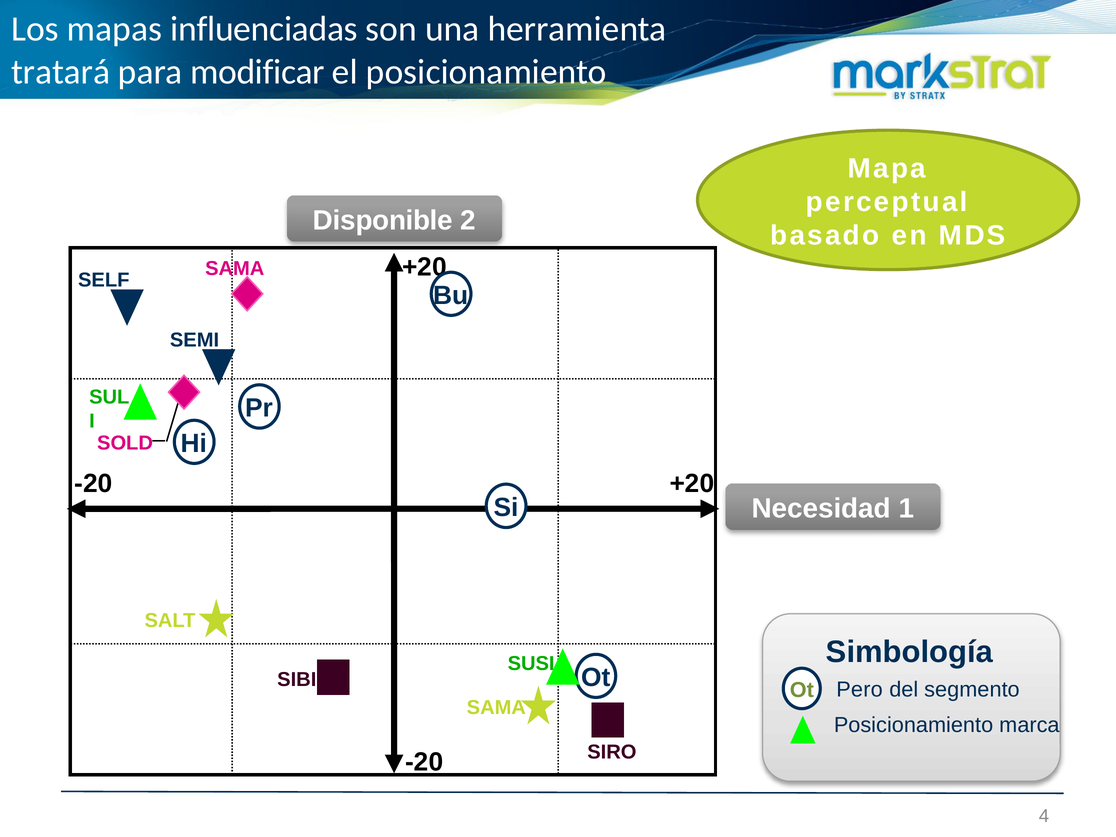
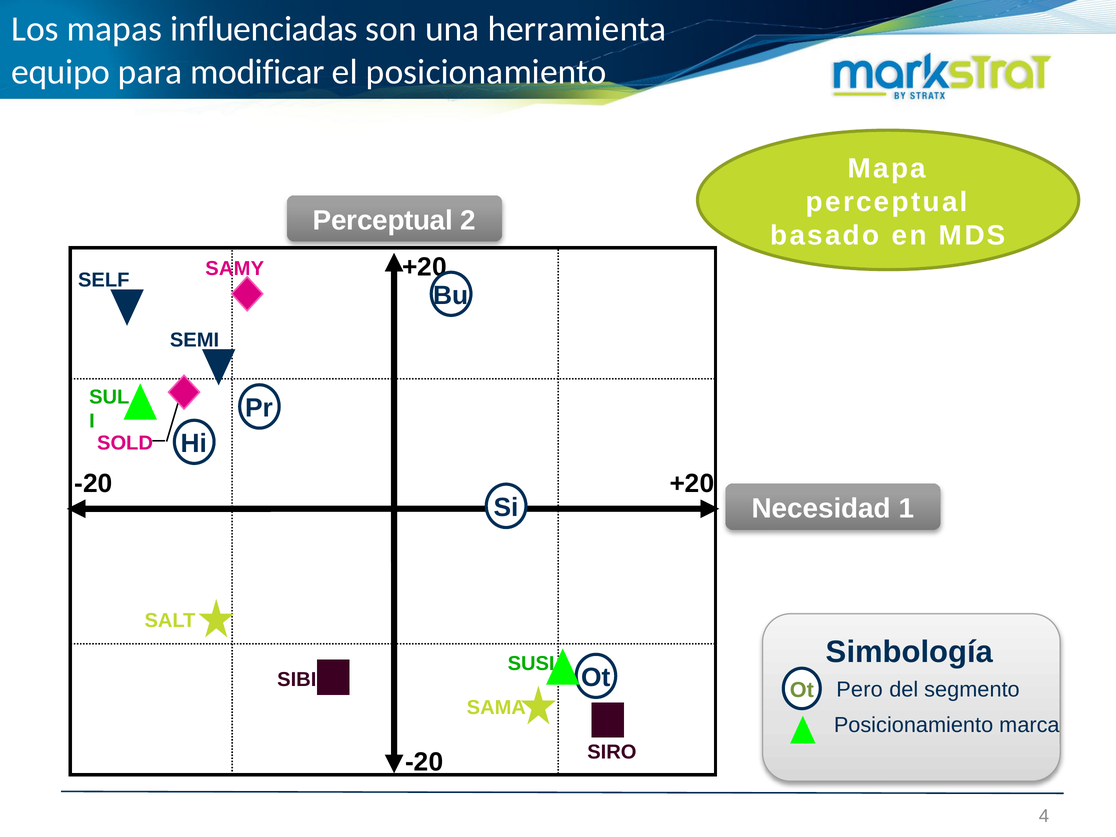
tratará: tratará -> equipo
Disponible at (383, 220): Disponible -> Perceptual
SAMA at (235, 268): SAMA -> SAMY
